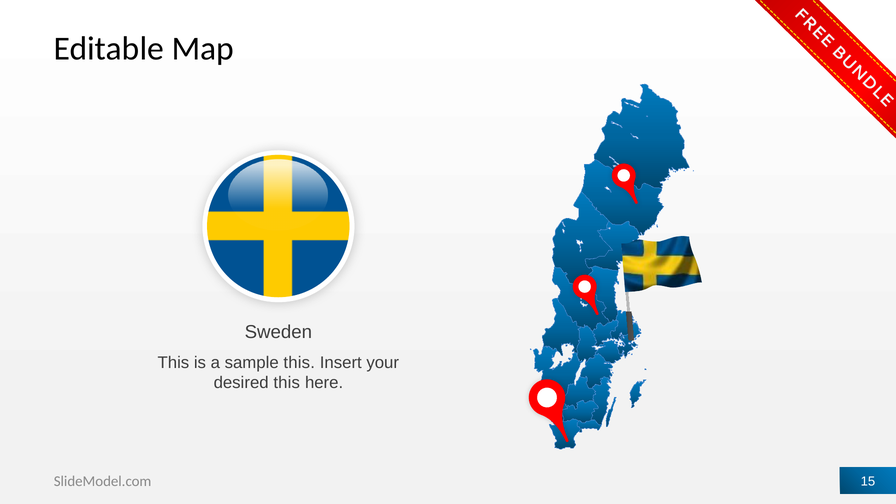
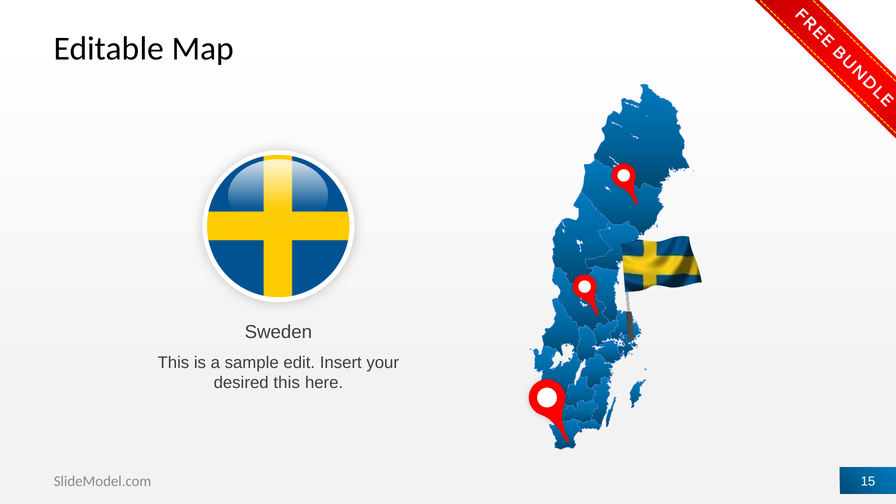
sample this: this -> edit
